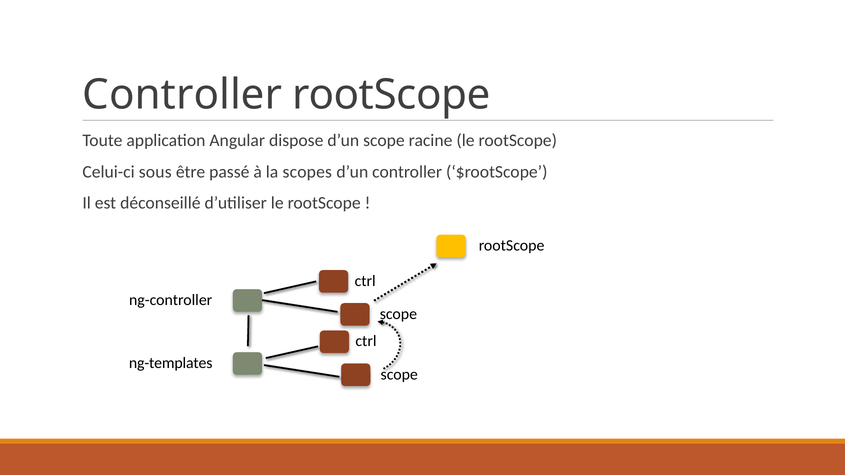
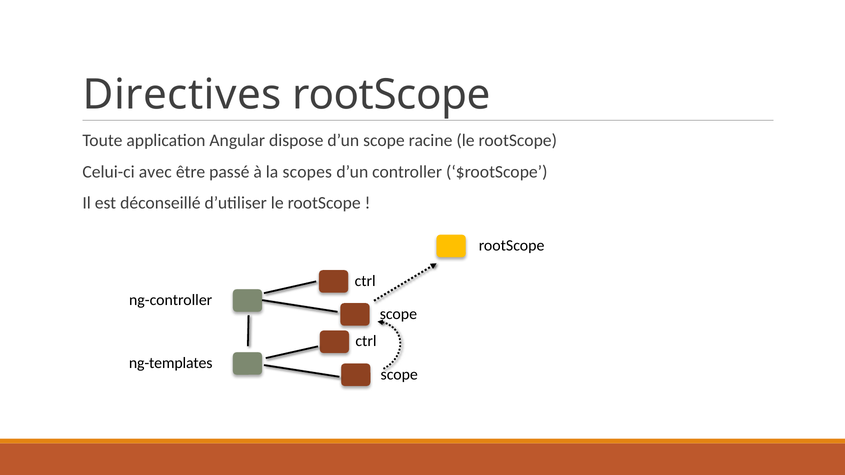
Controller at (182, 95): Controller -> Directives
sous: sous -> avec
